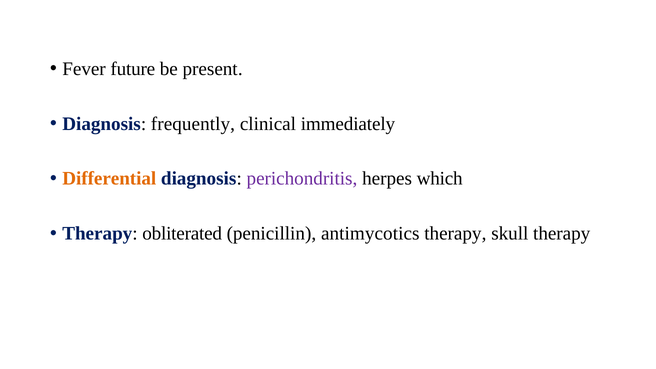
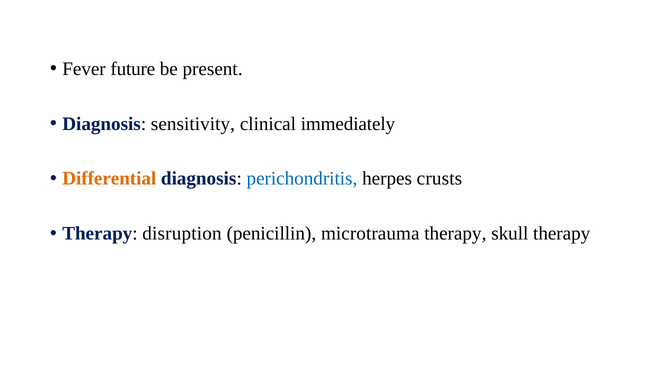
frequently: frequently -> sensitivity
perichondritis colour: purple -> blue
which: which -> crusts
obliterated: obliterated -> disruption
antimycotics: antimycotics -> microtrauma
